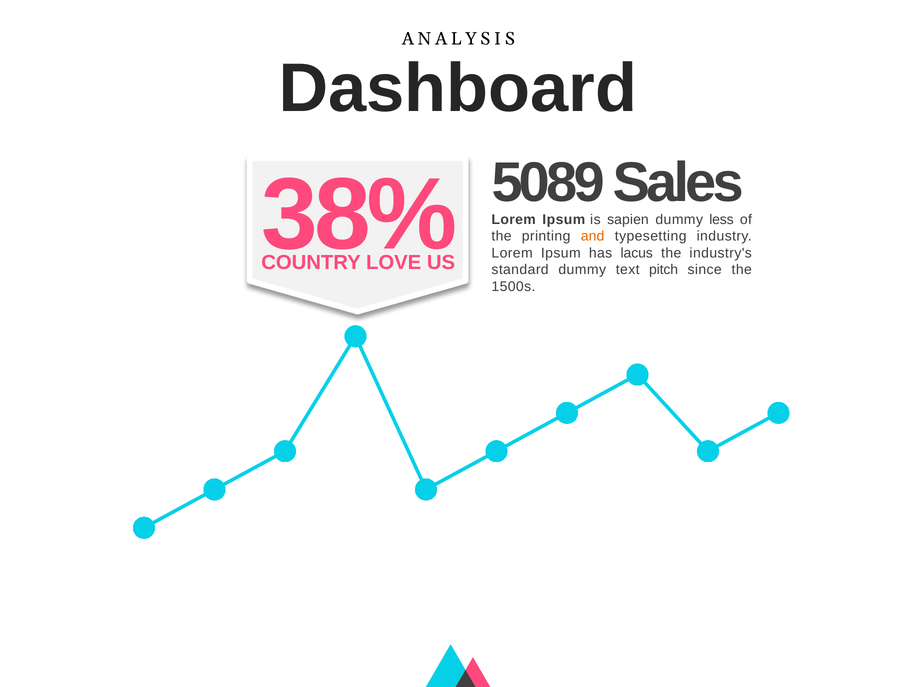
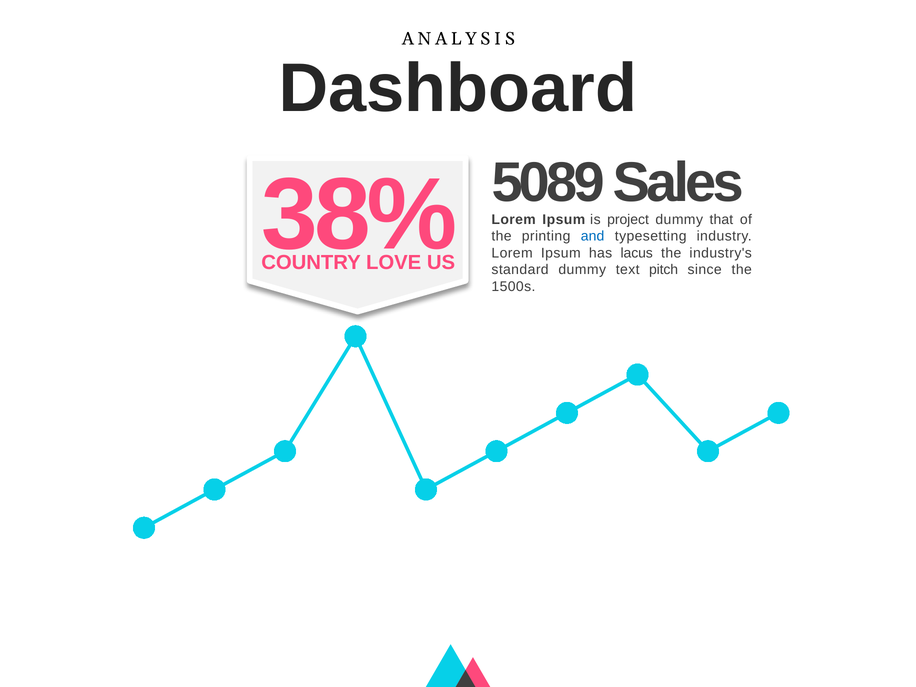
sapien: sapien -> project
less: less -> that
and colour: orange -> blue
